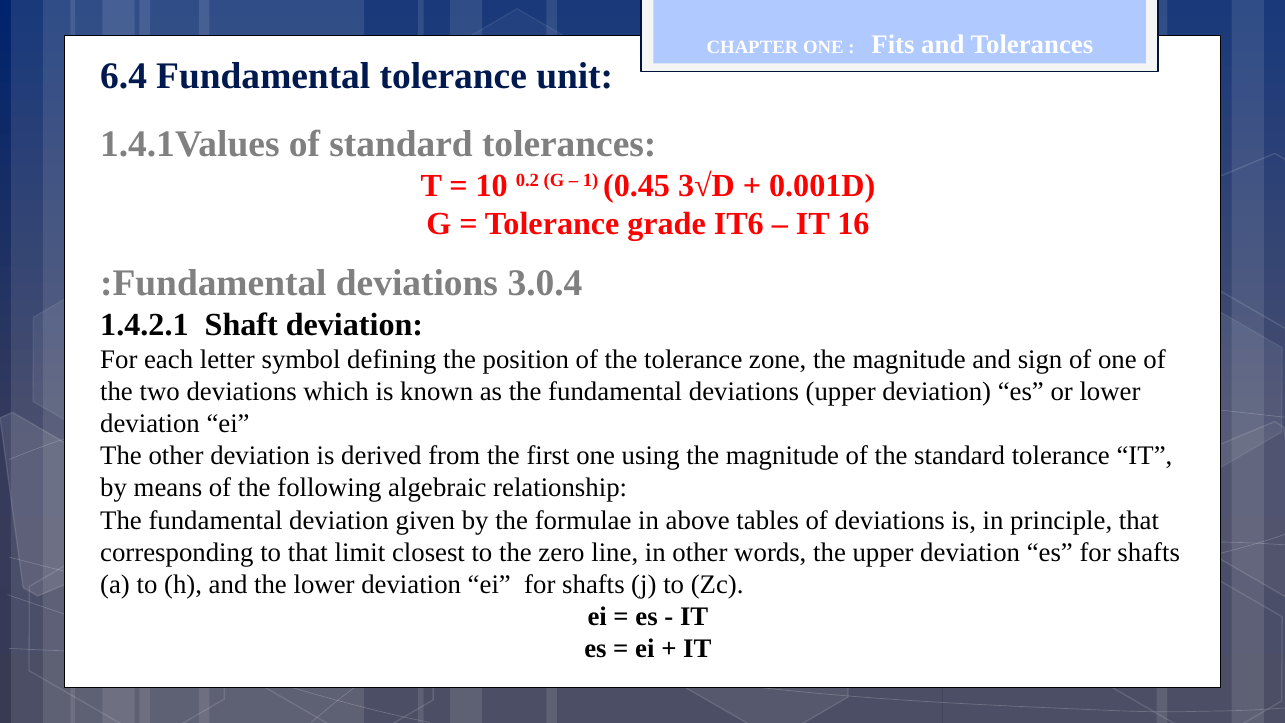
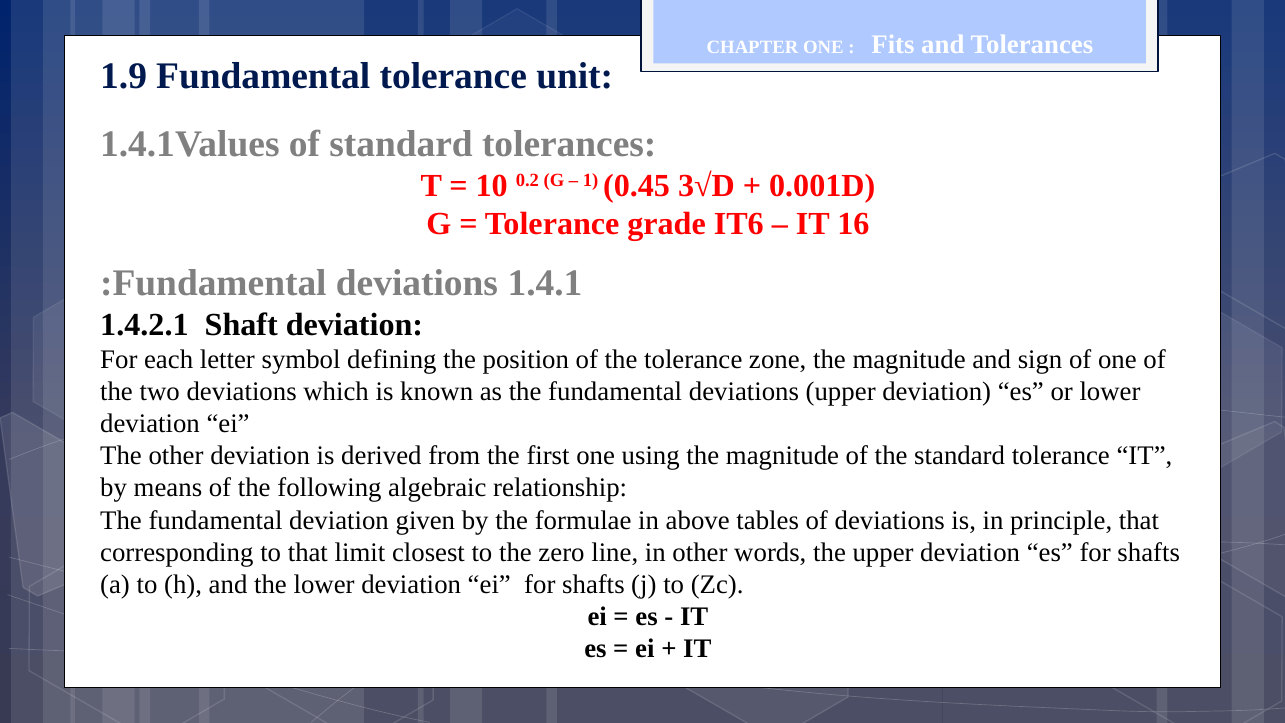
6.4: 6.4 -> 1.9
3.0.4: 3.0.4 -> 1.4.1
